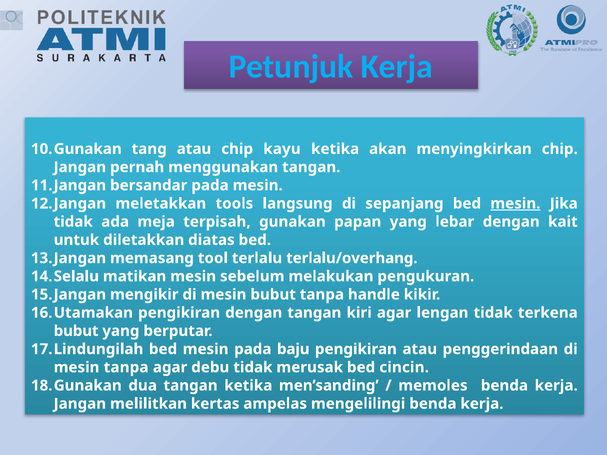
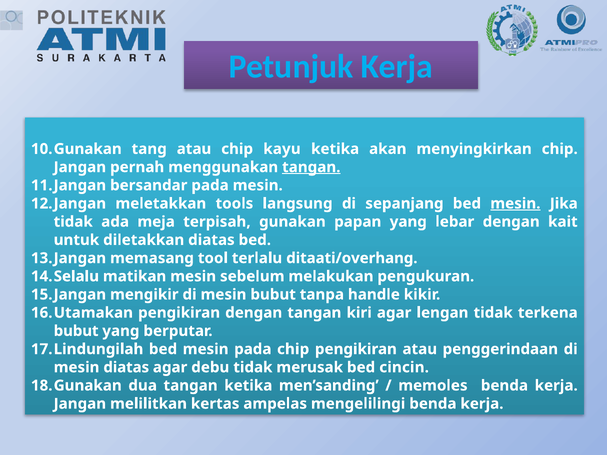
tangan at (311, 167) underline: none -> present
terlalu/overhang: terlalu/overhang -> ditaati/overhang
pada baju: baju -> chip
mesin tanpa: tanpa -> diatas
